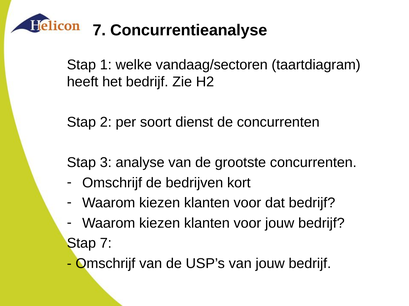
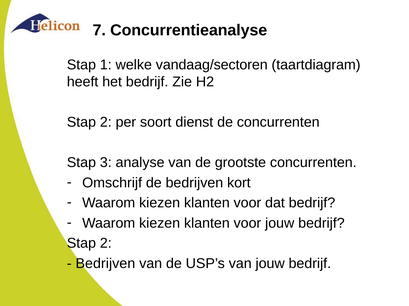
7 at (106, 244): 7 -> 2
Omschrijf at (105, 264): Omschrijf -> Bedrijven
